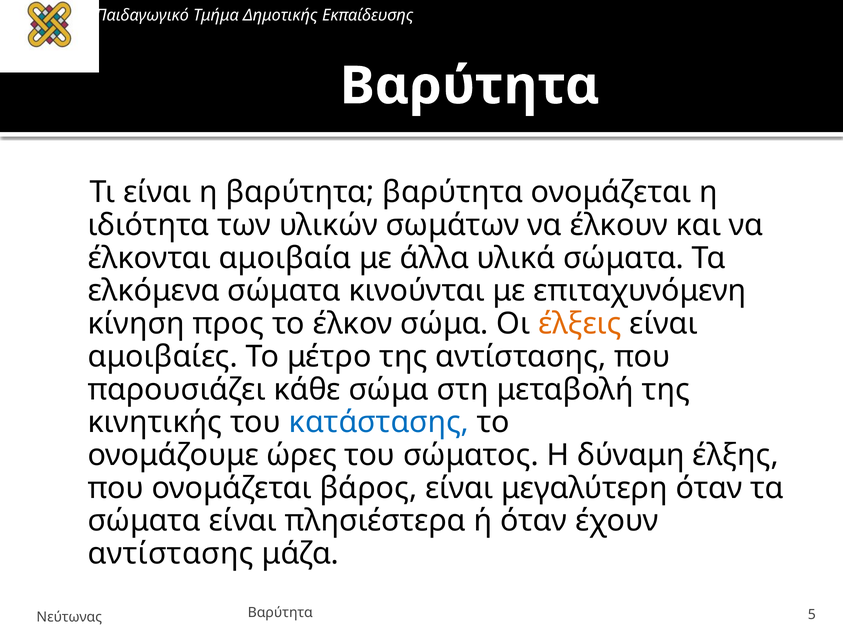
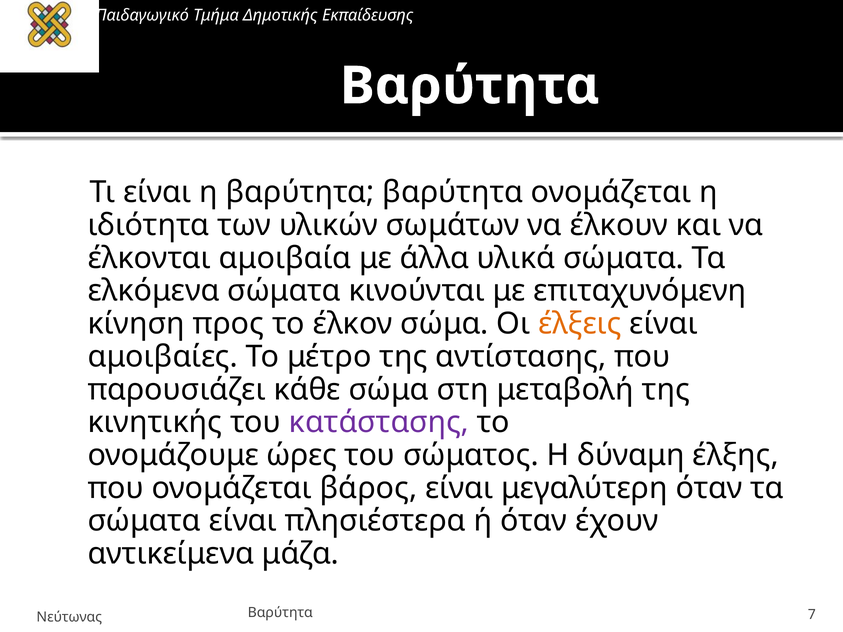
κατάστασης colour: blue -> purple
αντίστασης at (171, 554): αντίστασης -> αντικείμενα
5: 5 -> 7
